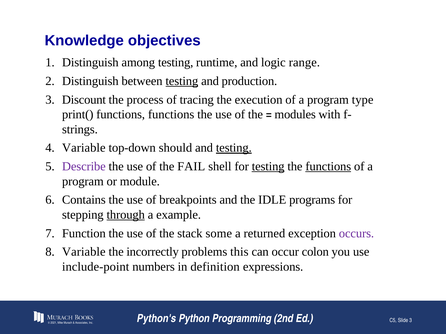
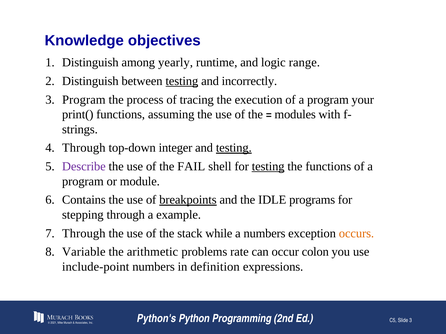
among testing: testing -> yearly
production: production -> incorrectly
3 Discount: Discount -> Program
type: type -> your
functions functions: functions -> assuming
Variable at (84, 148): Variable -> Through
should: should -> integer
functions at (328, 167) underline: present -> none
breakpoints underline: none -> present
through at (126, 215) underline: present -> none
Function at (84, 234): Function -> Through
some: some -> while
a returned: returned -> numbers
occurs colour: purple -> orange
incorrectly: incorrectly -> arithmetic
this: this -> rate
